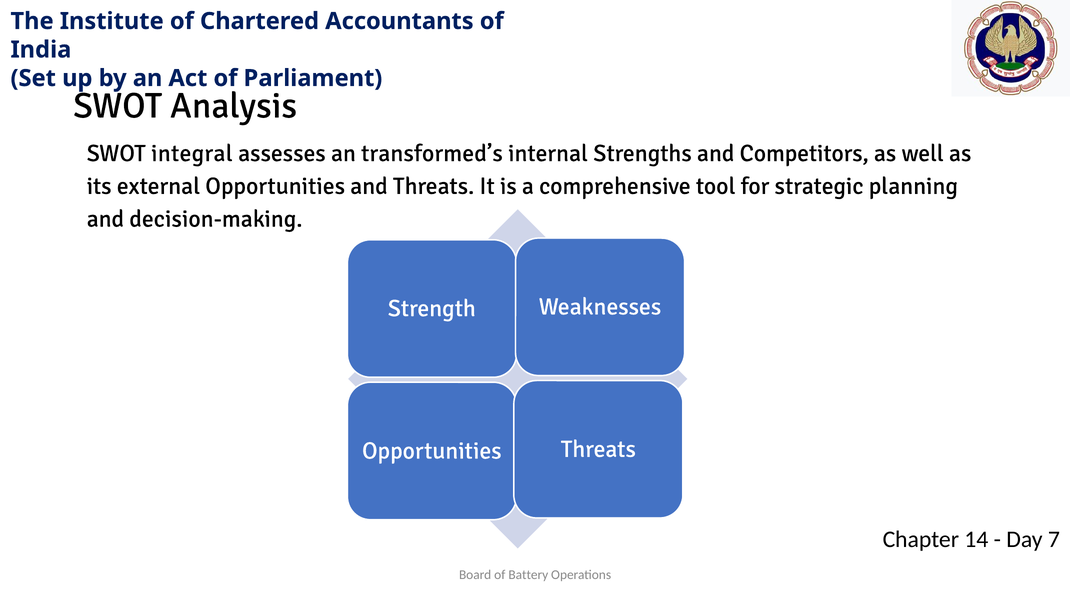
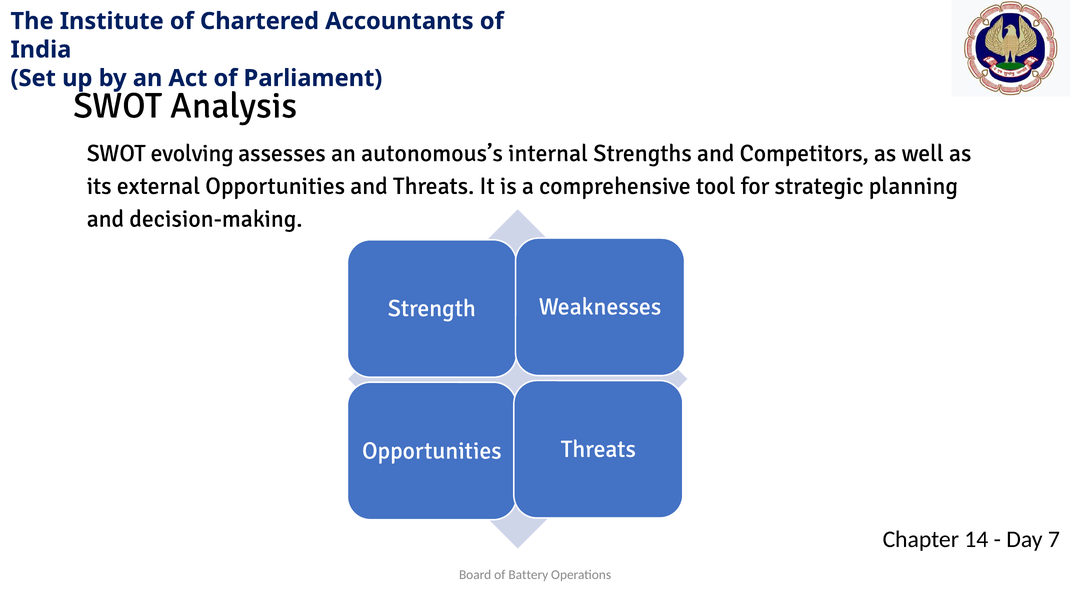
integral: integral -> evolving
transformed’s: transformed’s -> autonomous’s
